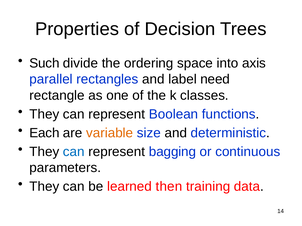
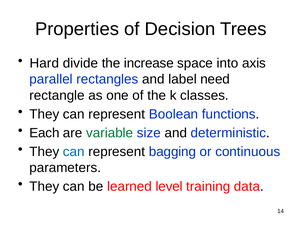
Such: Such -> Hard
ordering: ordering -> increase
variable colour: orange -> green
then: then -> level
